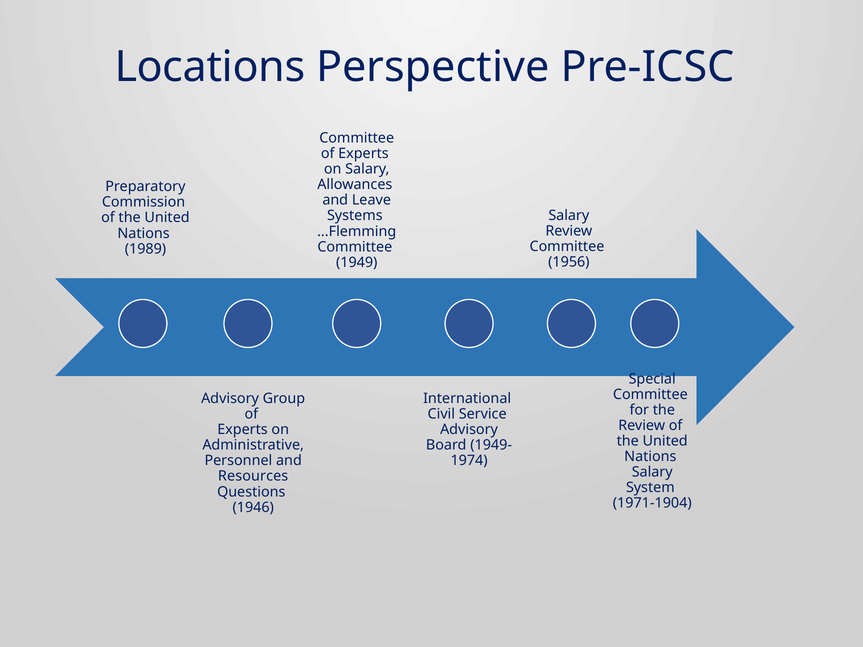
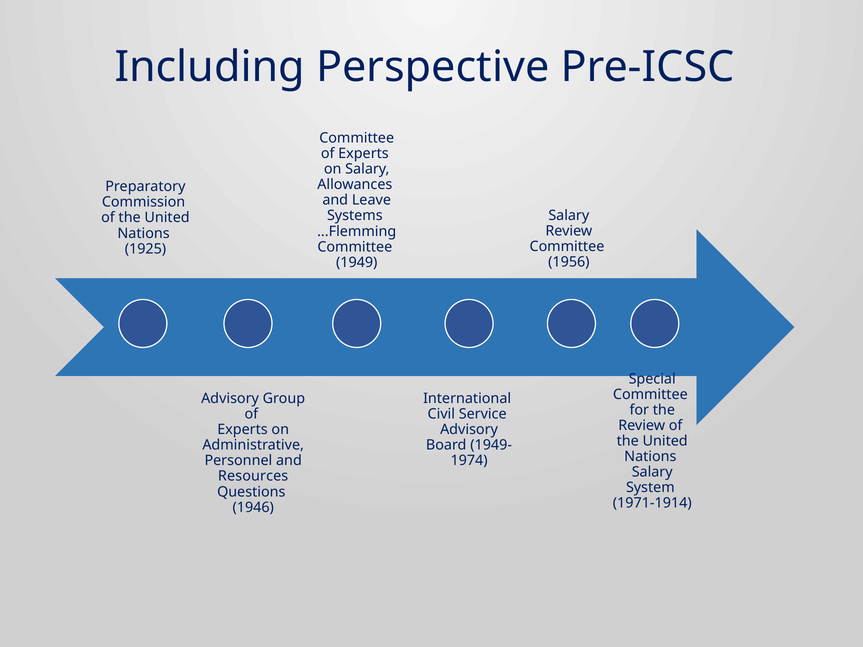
Locations: Locations -> Including
1989: 1989 -> 1925
1971-1904: 1971-1904 -> 1971-1914
